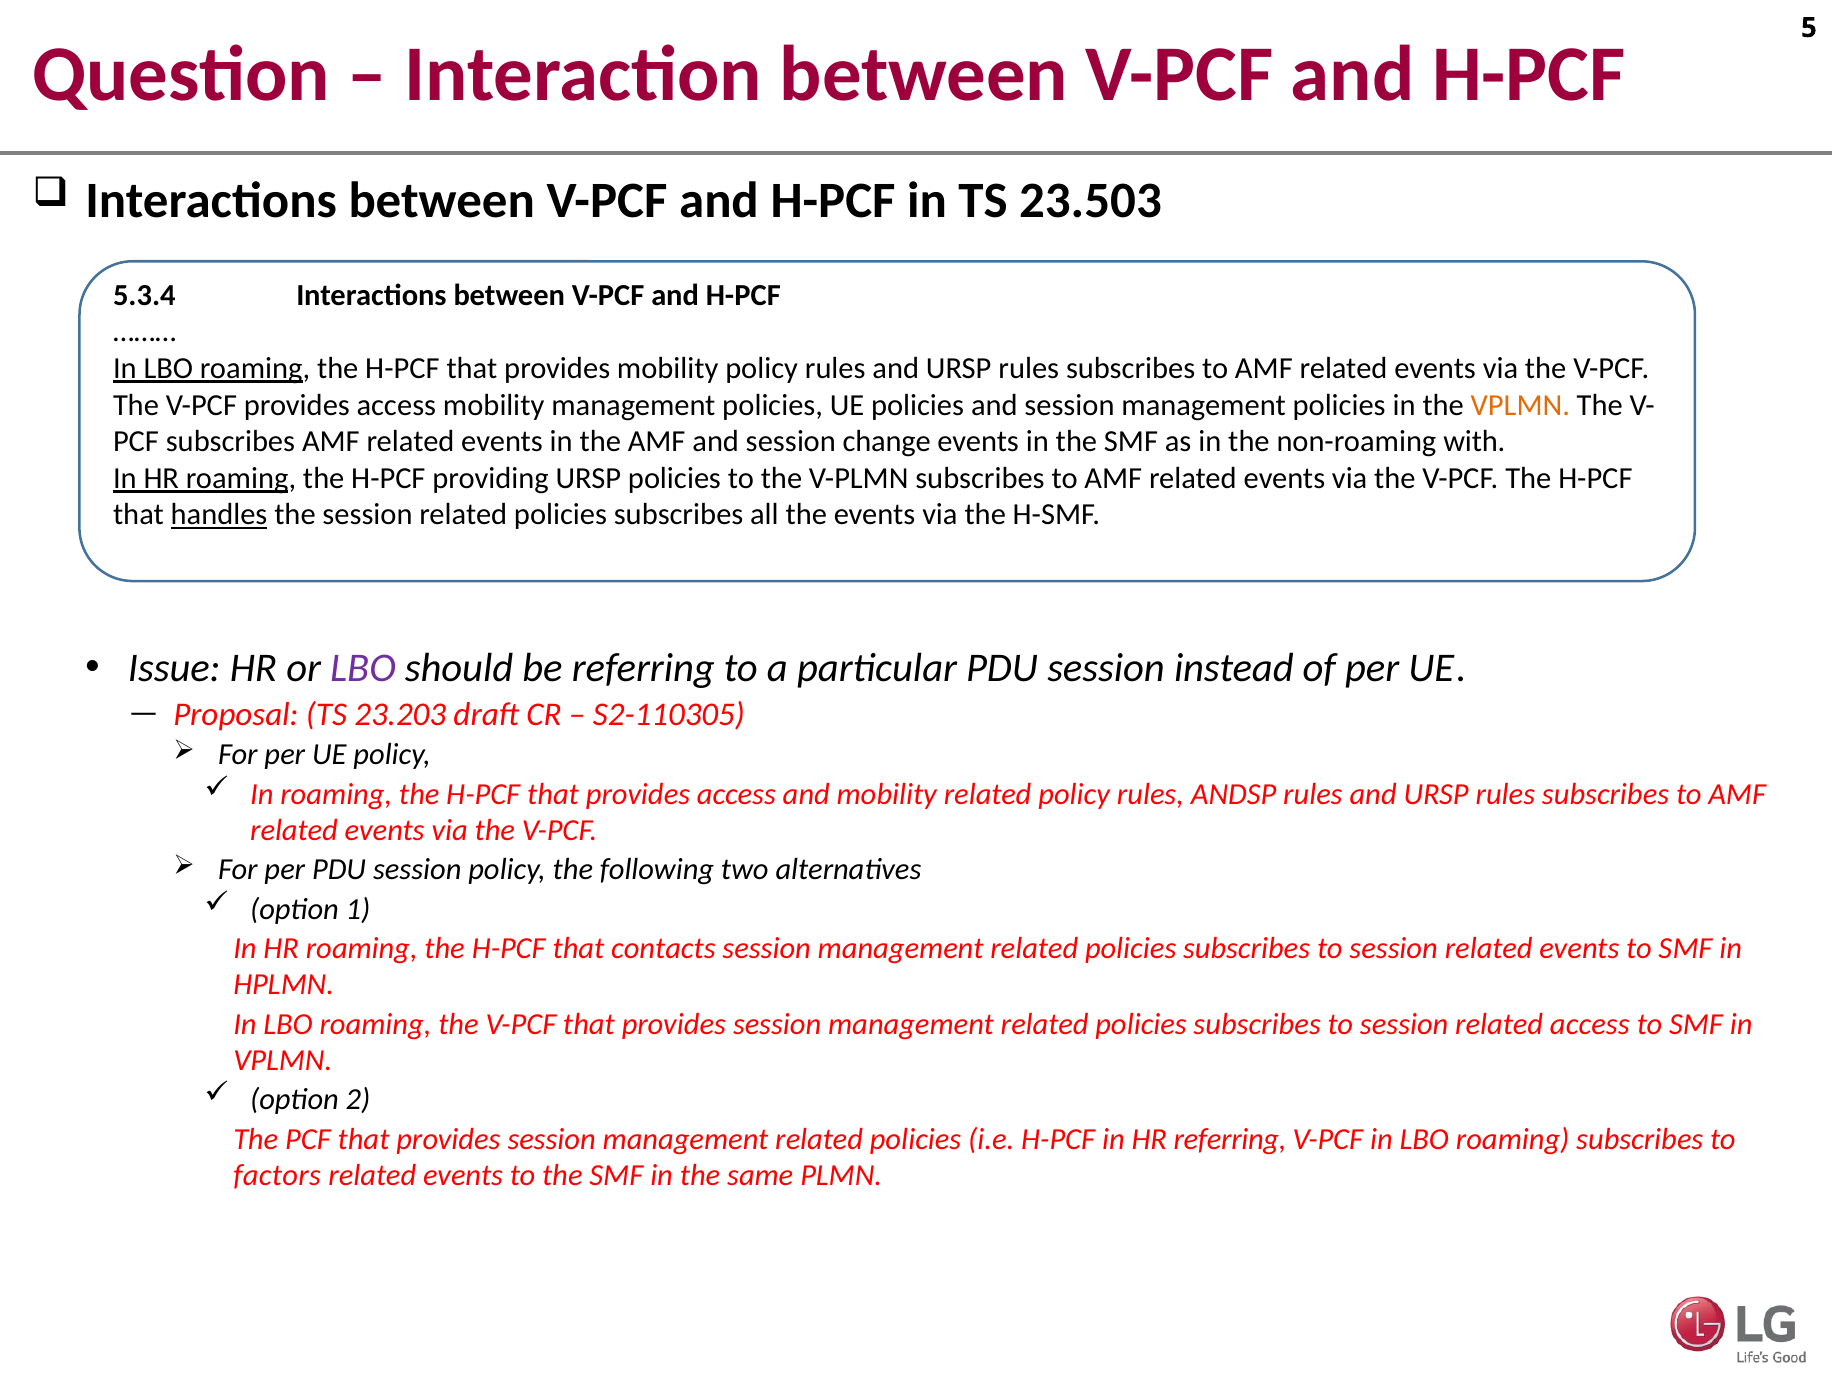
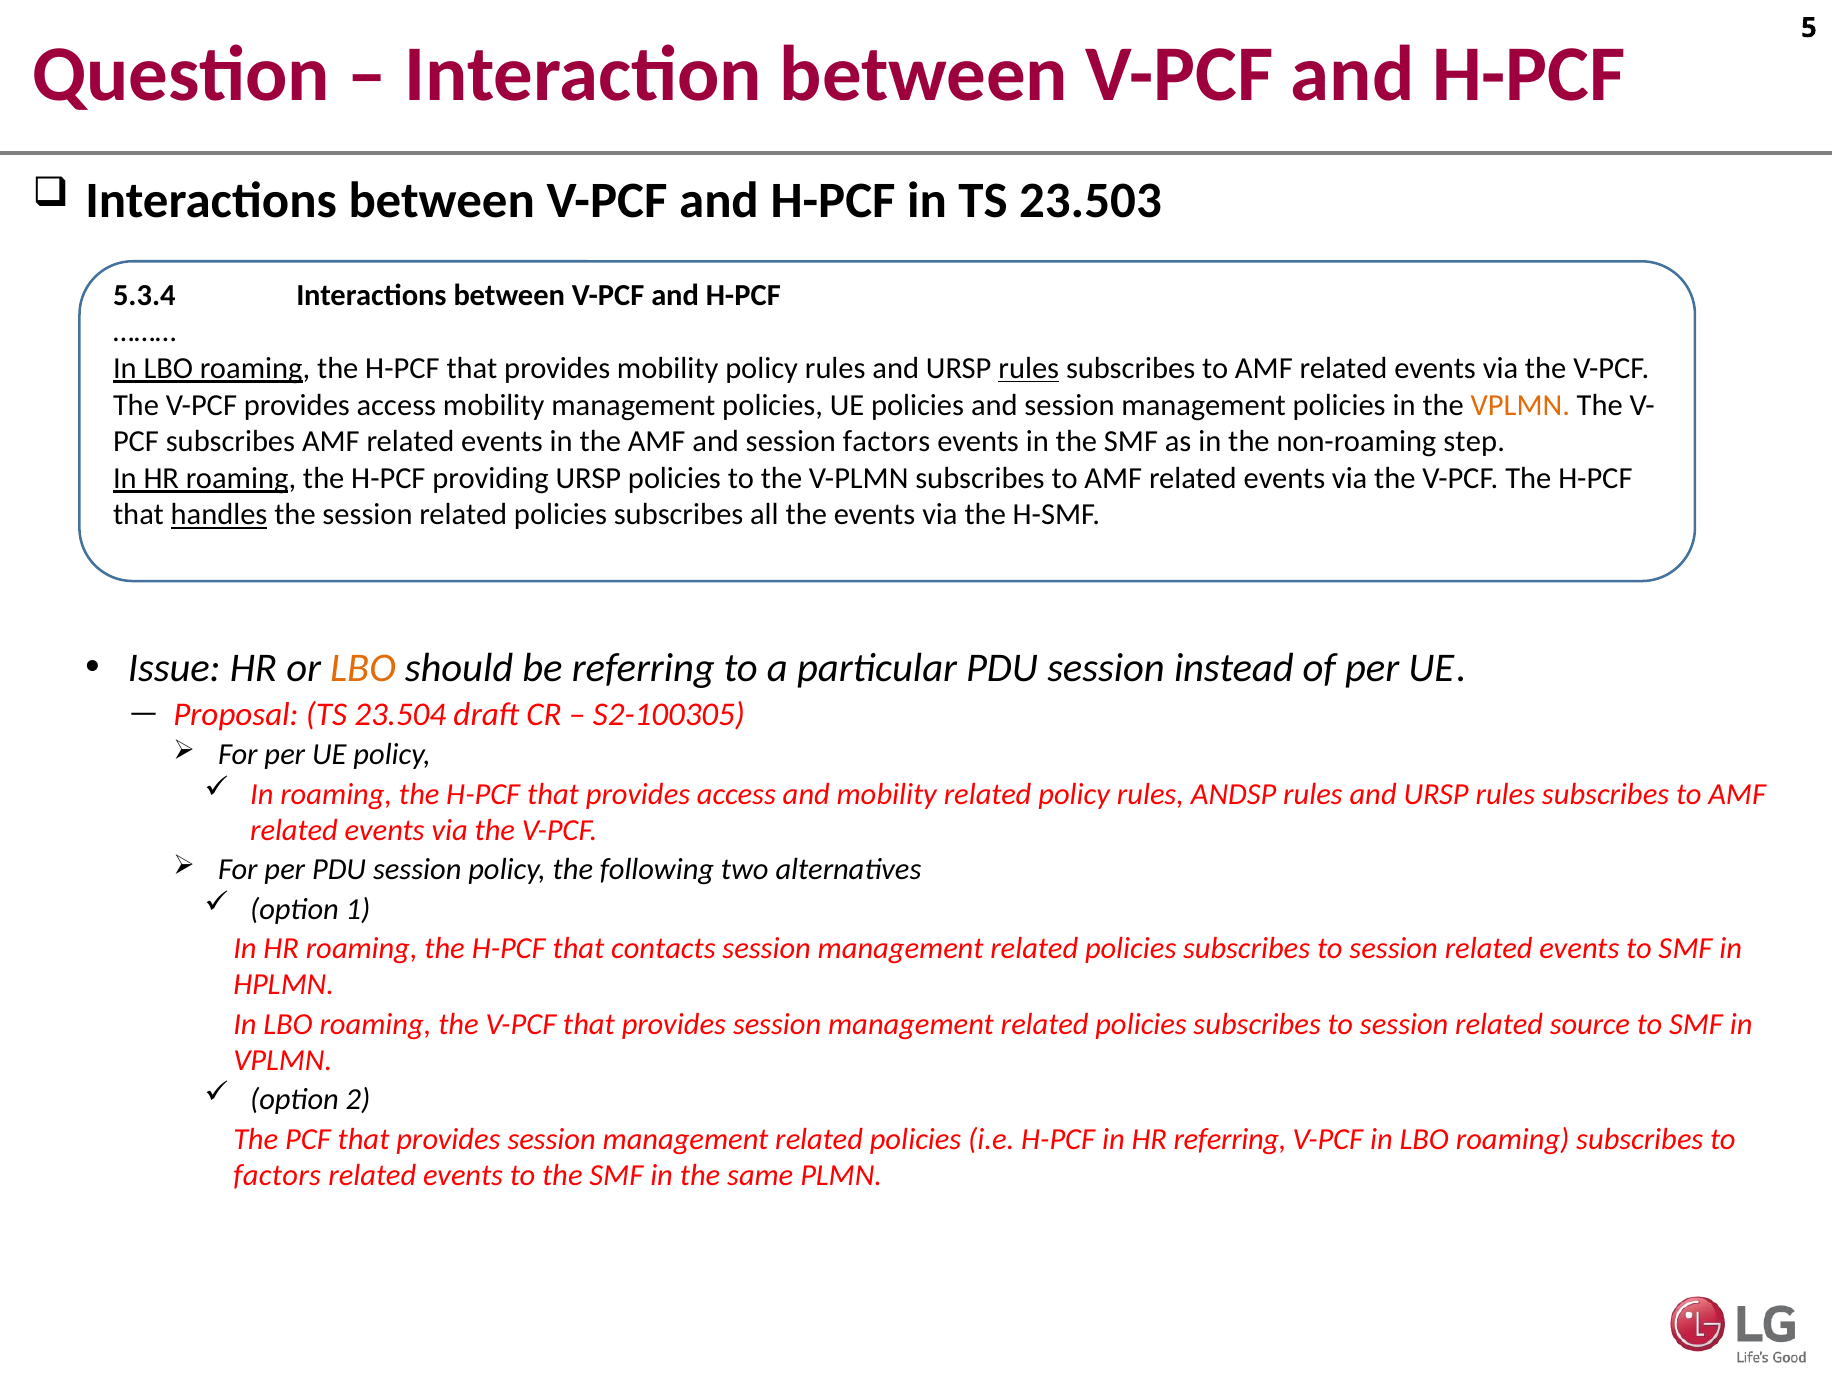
rules at (1029, 368) underline: none -> present
session change: change -> factors
with: with -> step
LBO at (363, 668) colour: purple -> orange
23.203: 23.203 -> 23.504
S2-110305: S2-110305 -> S2-100305
related access: access -> source
